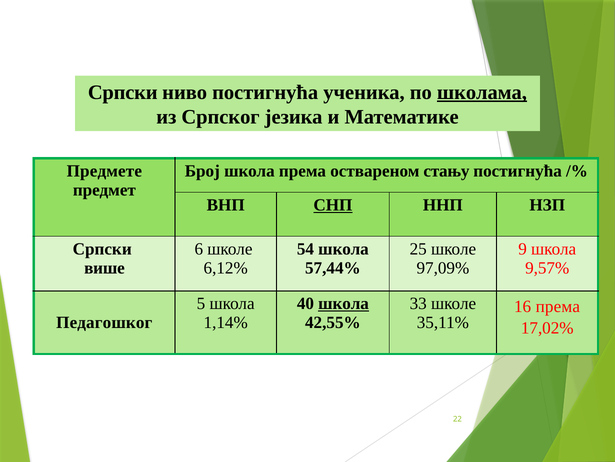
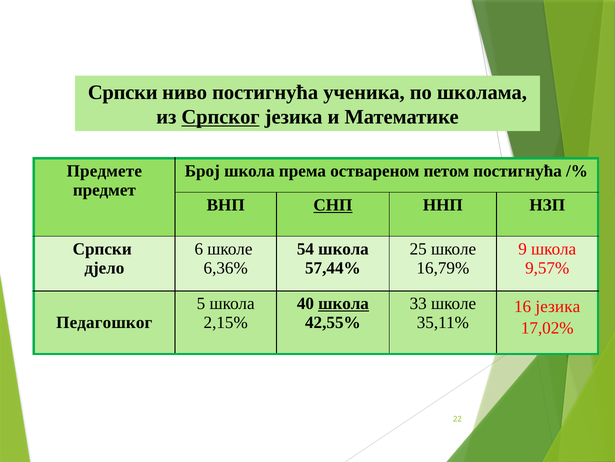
школама underline: present -> none
Српског underline: none -> present
стању: стању -> петом
више: више -> дјело
6,12%: 6,12% -> 6,36%
97,09%: 97,09% -> 16,79%
16 према: према -> језика
1,14%: 1,14% -> 2,15%
